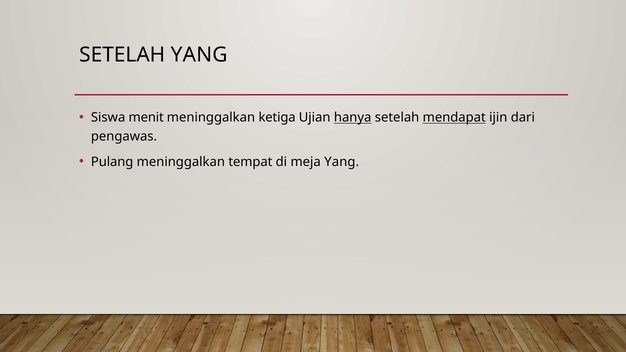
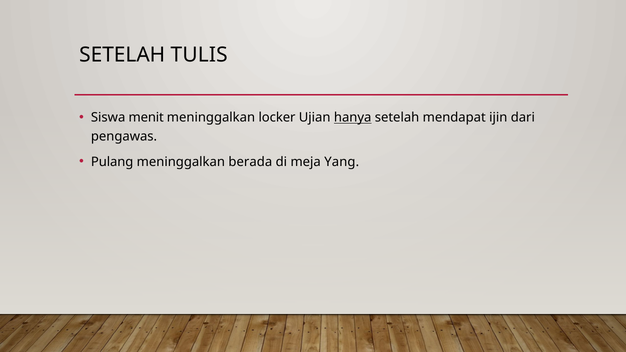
SETELAH YANG: YANG -> TULIS
ketiga: ketiga -> locker
mendapat underline: present -> none
tempat: tempat -> berada
